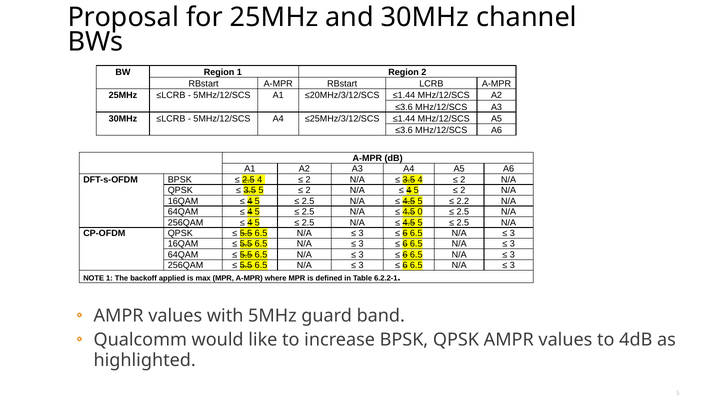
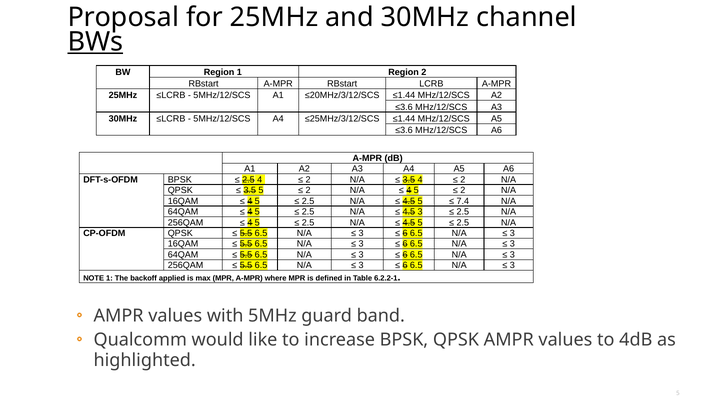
BWs underline: none -> present
2.2: 2.2 -> 7.4
4.5 0: 0 -> 3
